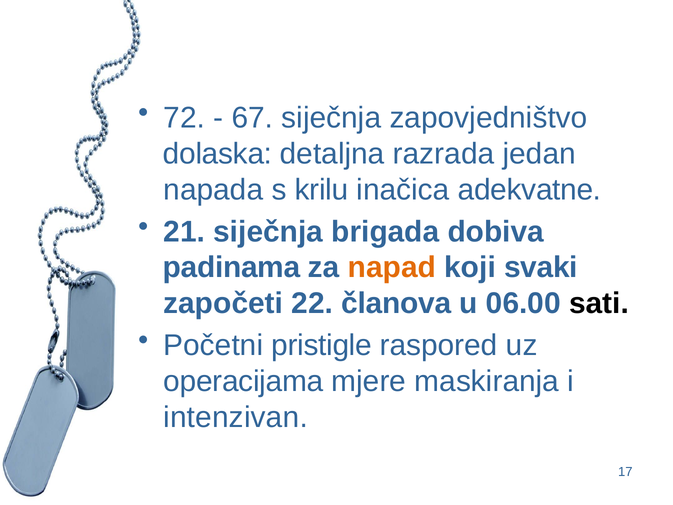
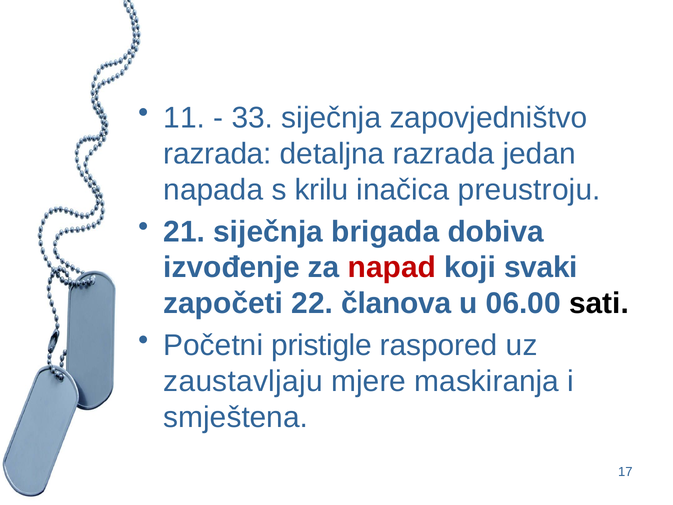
72: 72 -> 11
67: 67 -> 33
dolaska at (218, 154): dolaska -> razrada
adekvatne: adekvatne -> preustroju
padinama: padinama -> izvođenje
napad colour: orange -> red
operacijama: operacijama -> zaustavljaju
intenzivan: intenzivan -> smještena
